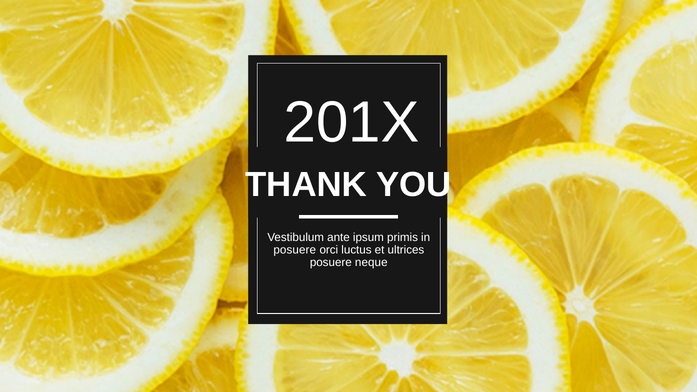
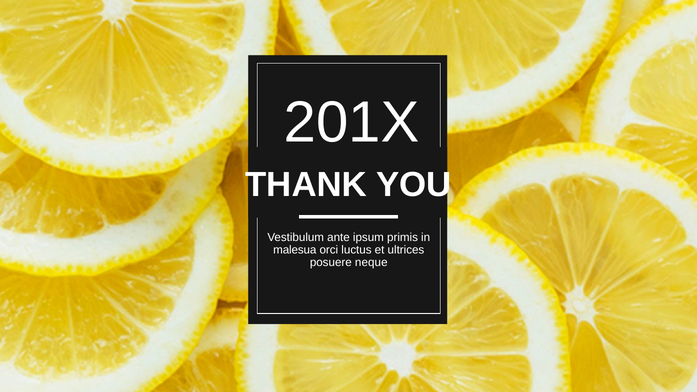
posuere at (295, 250): posuere -> malesua
